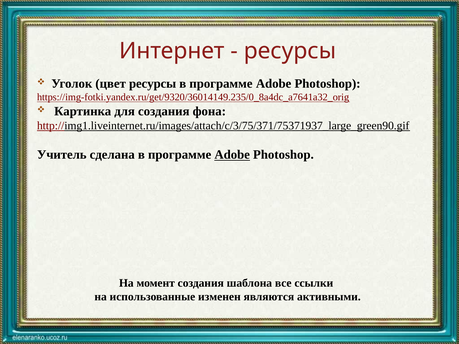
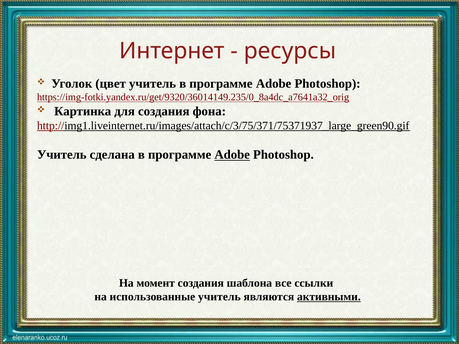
цвет ресурсы: ресурсы -> учитель
использованные изменен: изменен -> учитель
активными underline: none -> present
